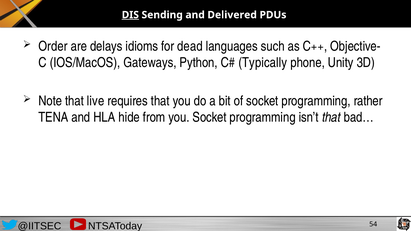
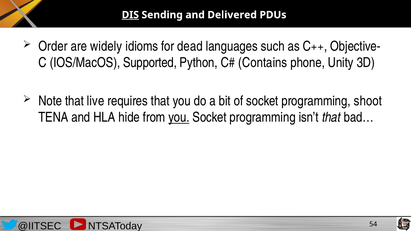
delays: delays -> widely
Gateways: Gateways -> Supported
Typically: Typically -> Contains
rather: rather -> shoot
you at (179, 117) underline: none -> present
